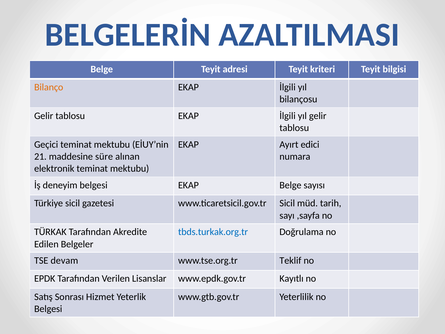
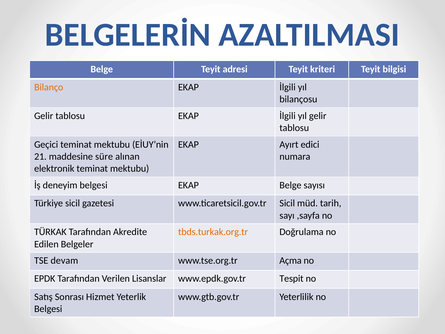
tbds.turkak.org.tr colour: blue -> orange
Teklif: Teklif -> Açma
Kayıtlı: Kayıtlı -> Tespit
